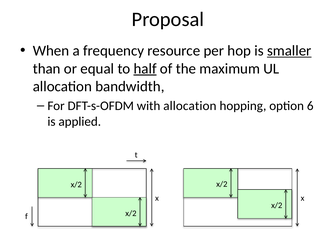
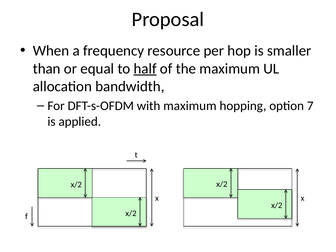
smaller underline: present -> none
with allocation: allocation -> maximum
6: 6 -> 7
